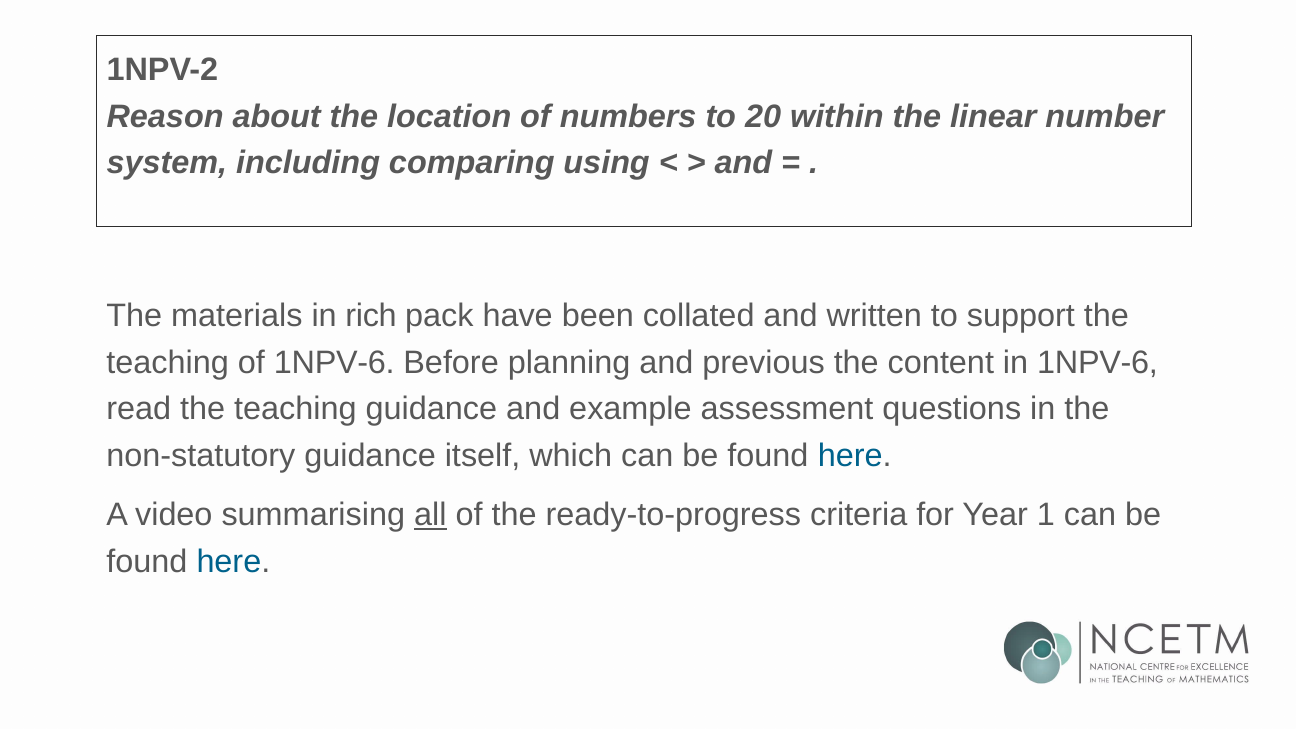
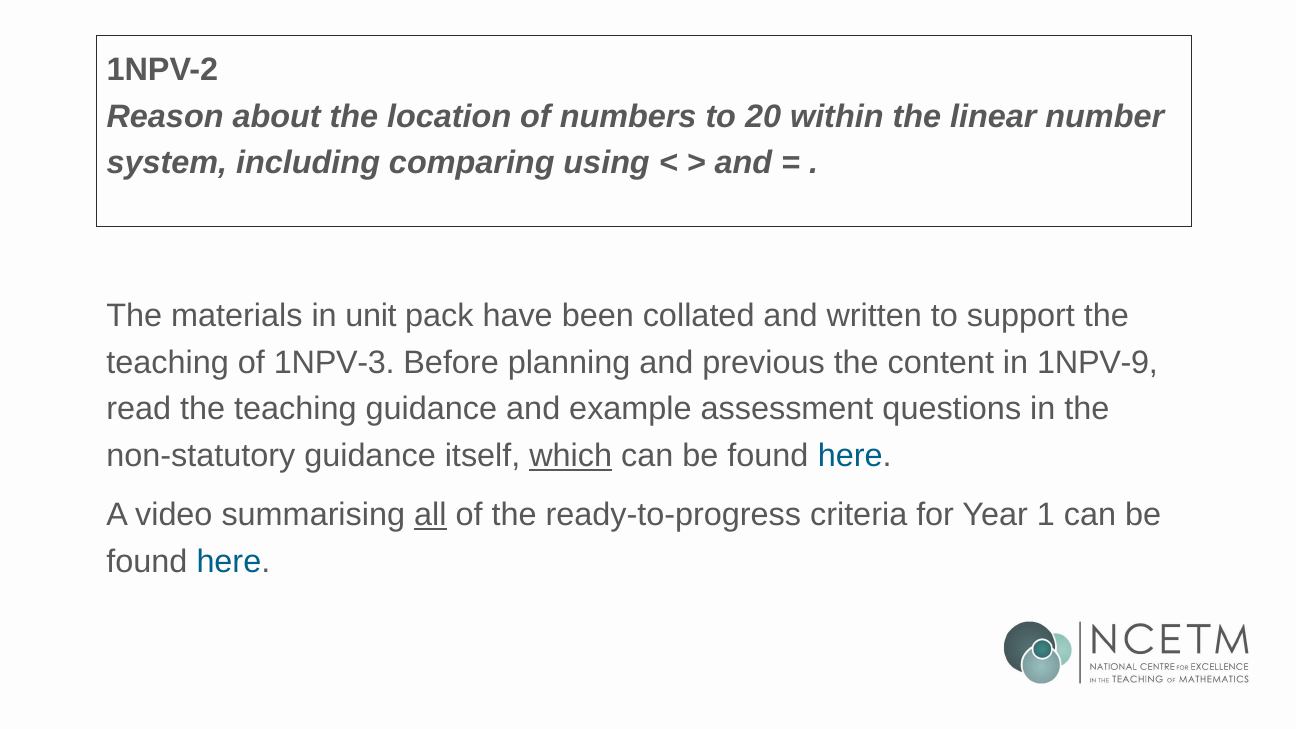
rich: rich -> unit
of 1NPV-6: 1NPV-6 -> 1NPV-3
in 1NPV-6: 1NPV-6 -> 1NPV-9
which underline: none -> present
